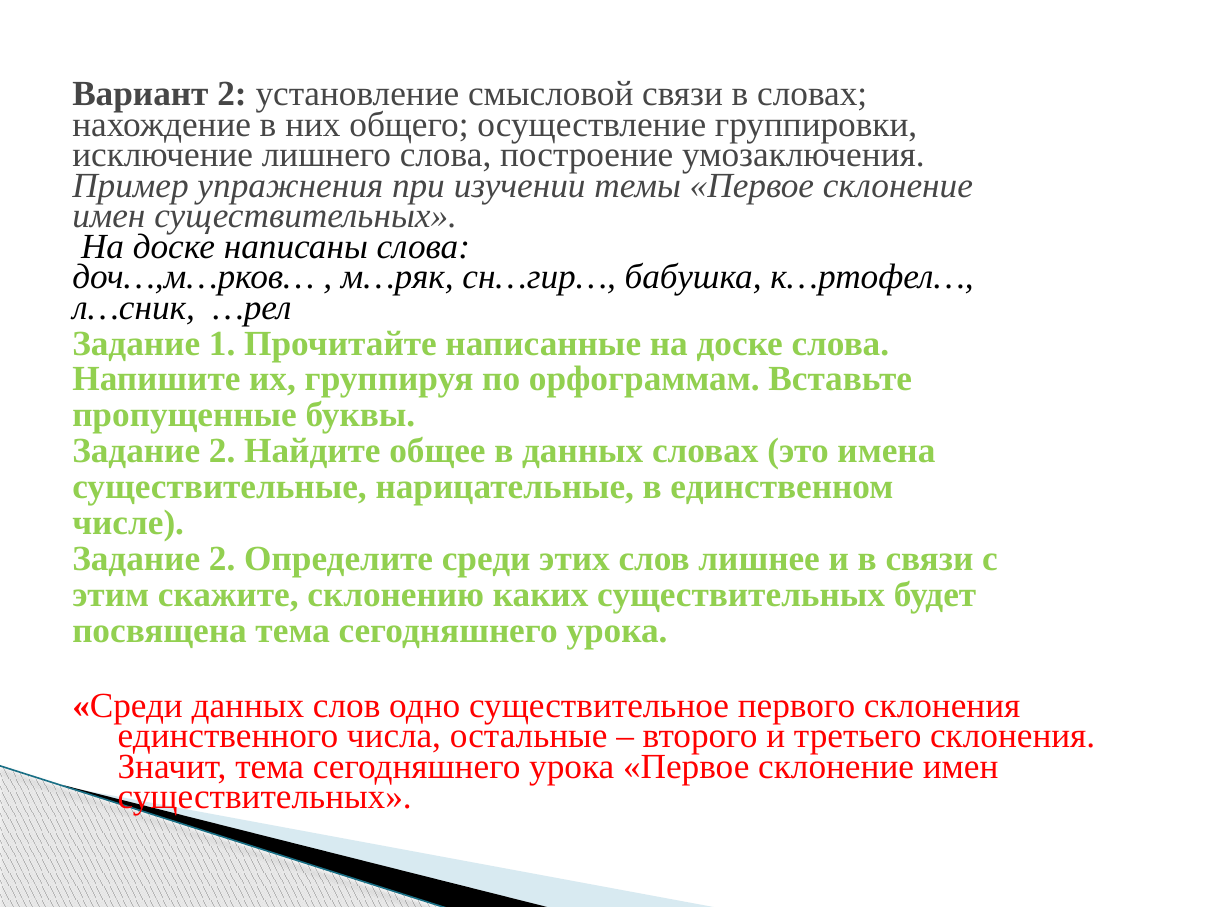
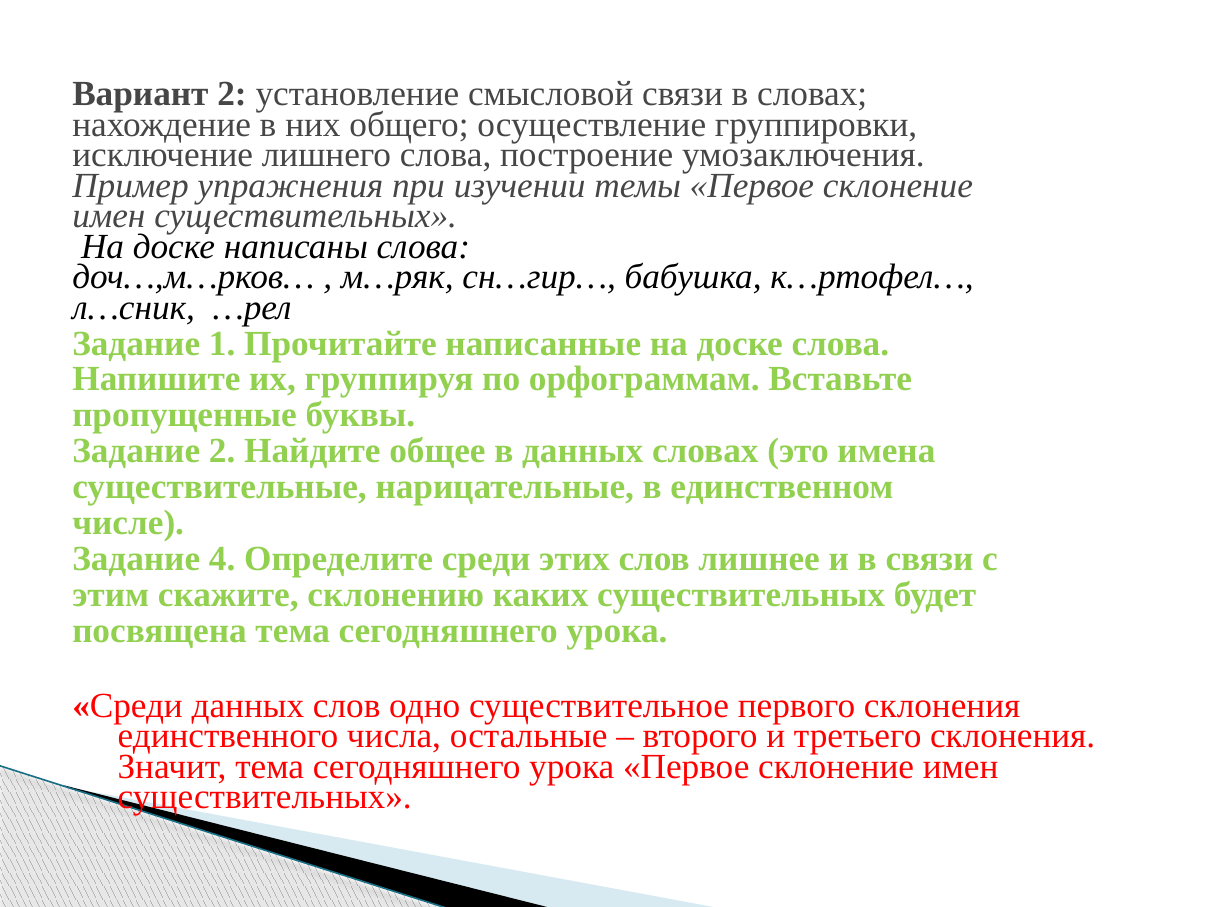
2 at (222, 559): 2 -> 4
